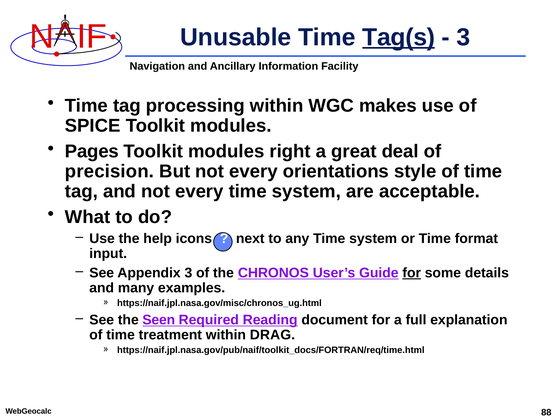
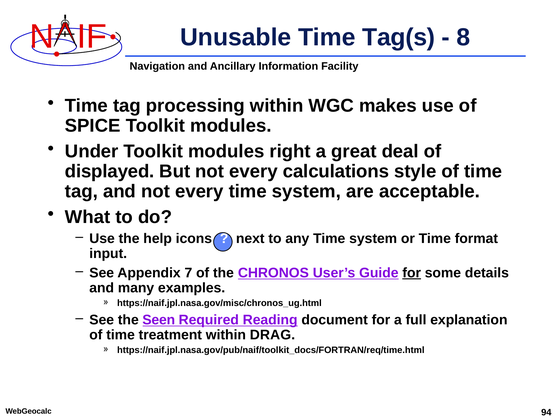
Tag(s underline: present -> none
3 at (464, 37): 3 -> 8
Pages: Pages -> Under
precision: precision -> displayed
orientations: orientations -> calculations
Appendix 3: 3 -> 7
88: 88 -> 94
